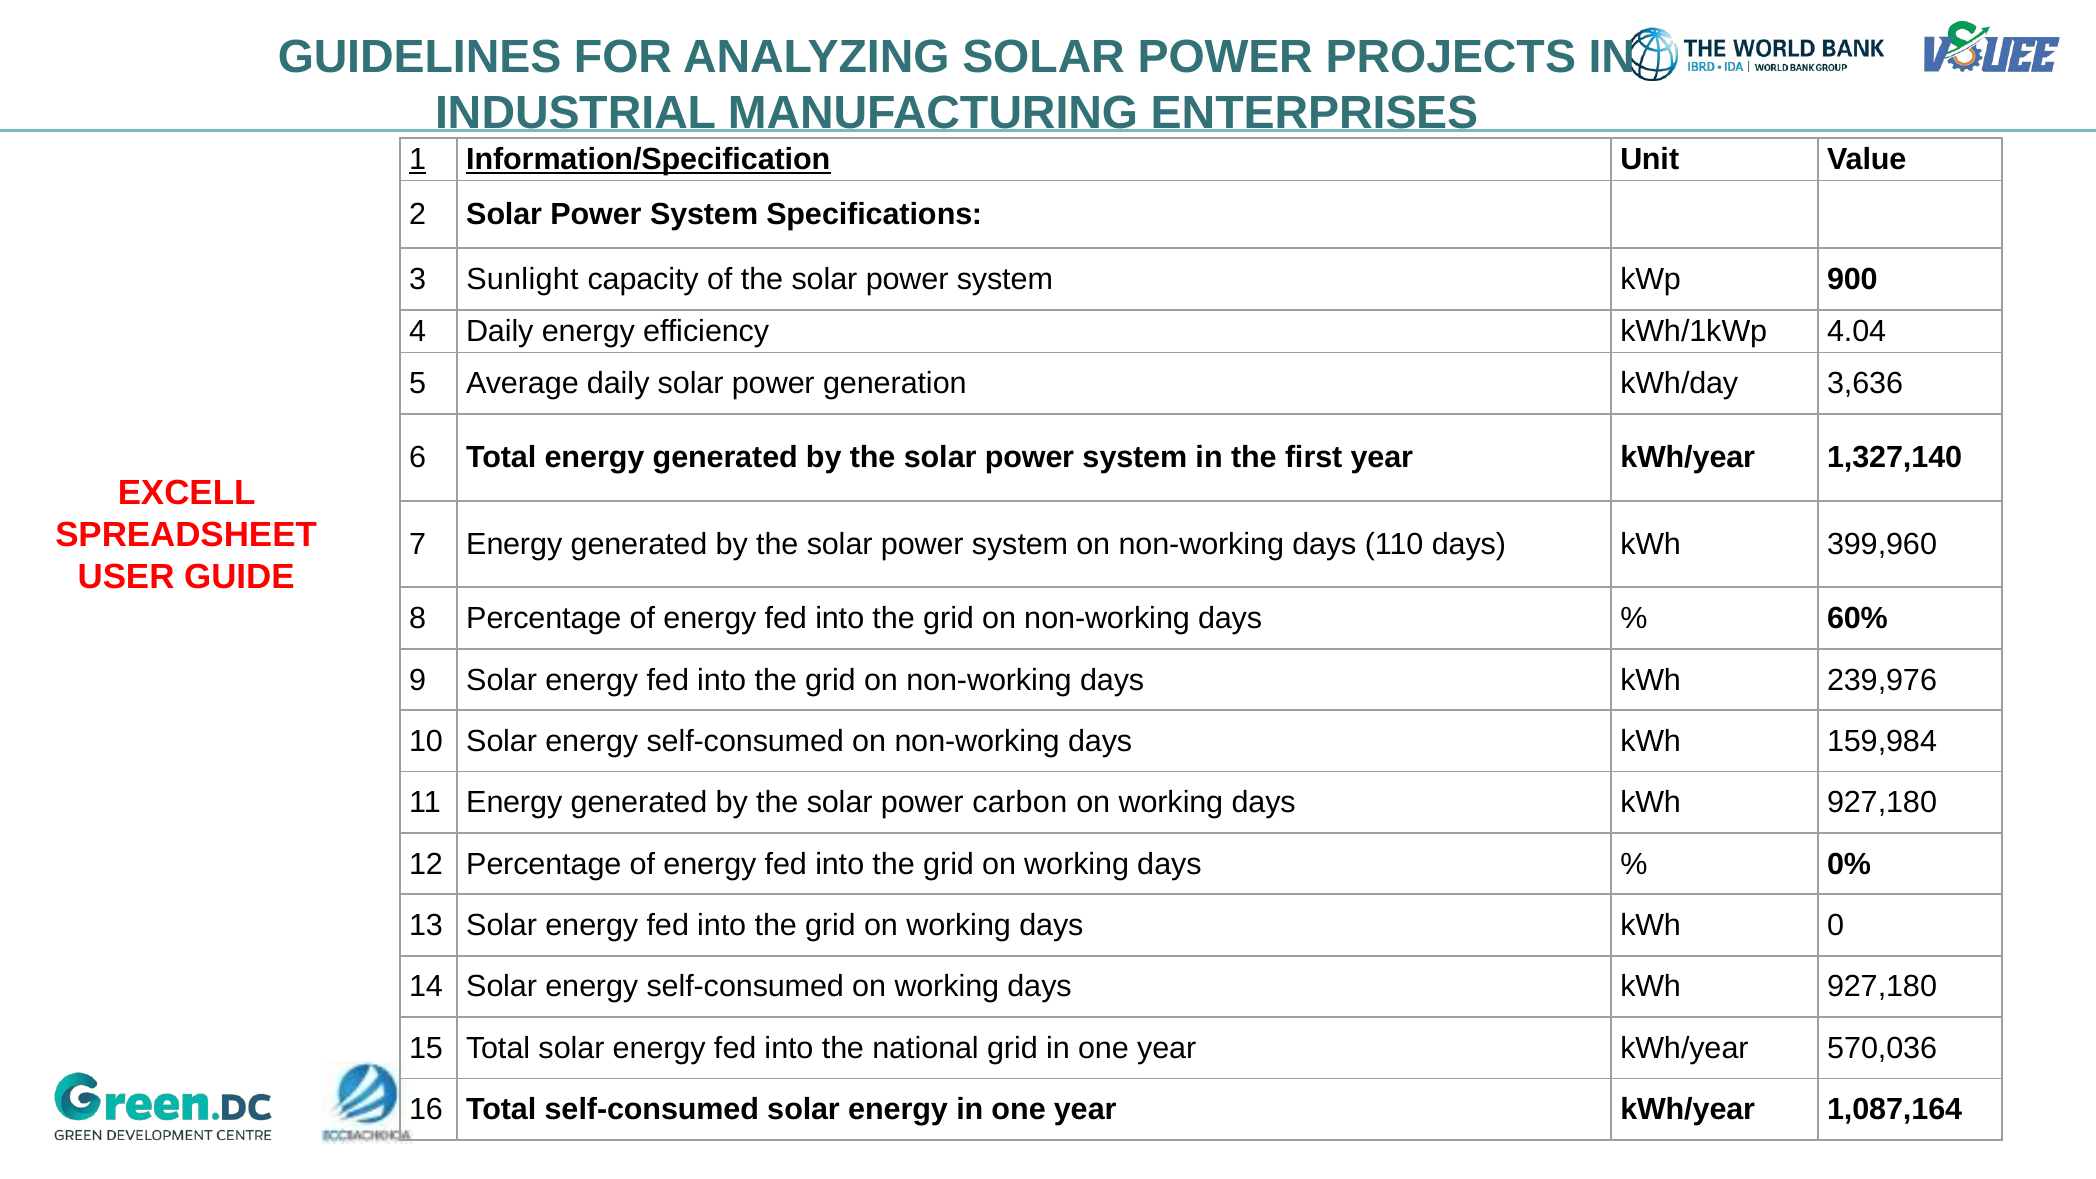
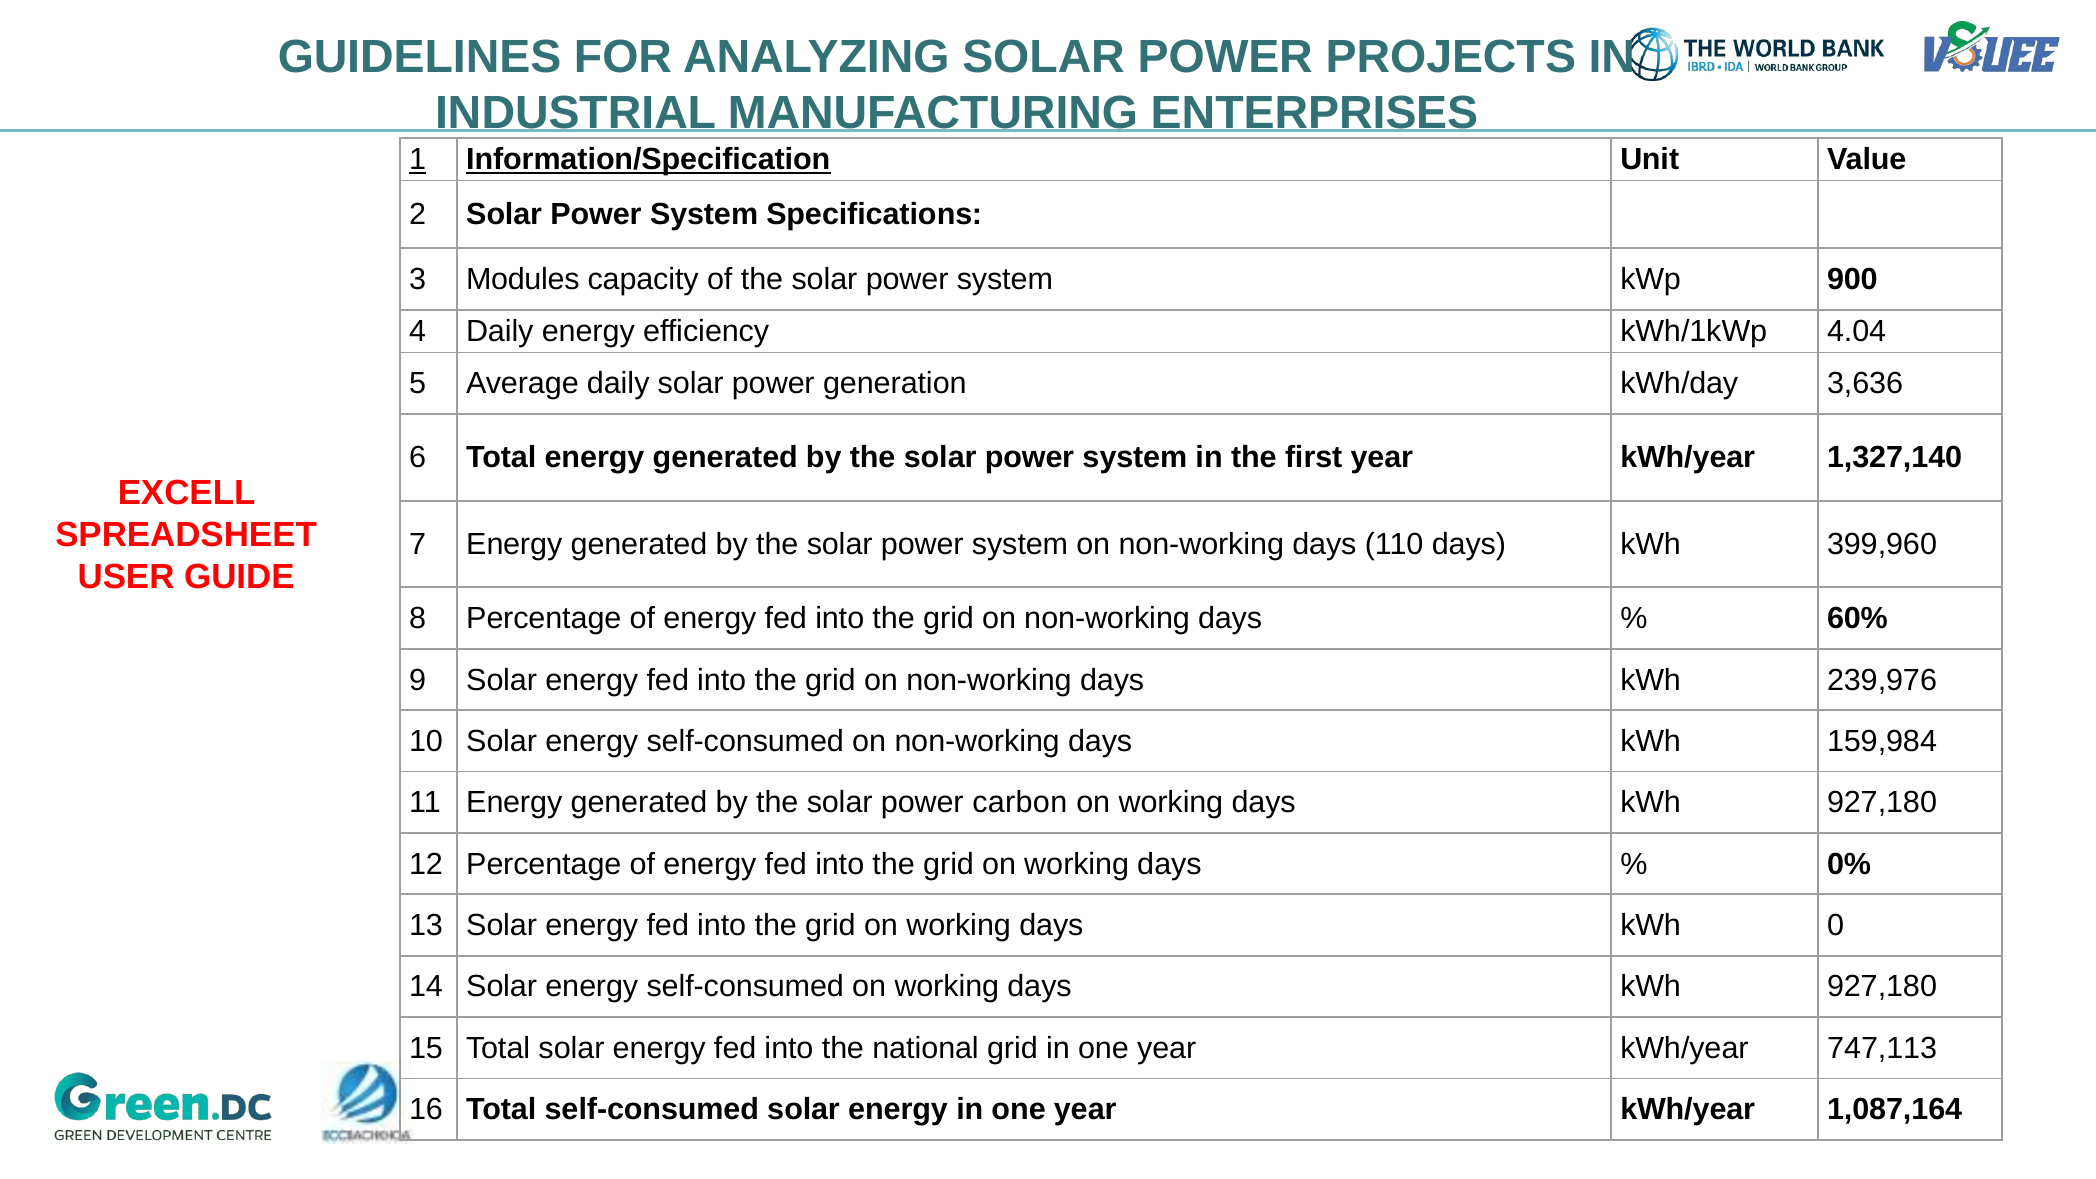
Sunlight: Sunlight -> Modules
570,036: 570,036 -> 747,113
